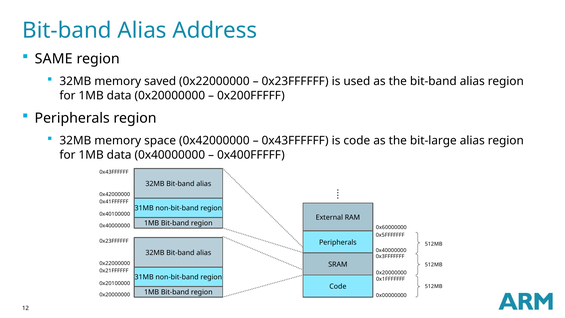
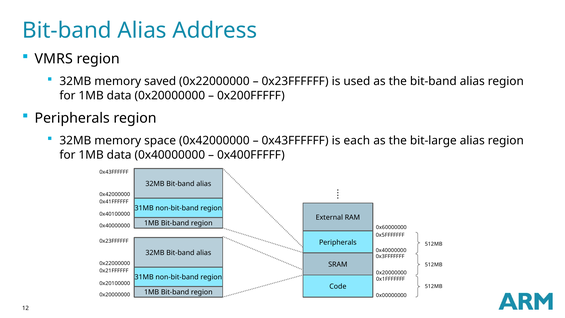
SAME: SAME -> VMRS
is code: code -> each
